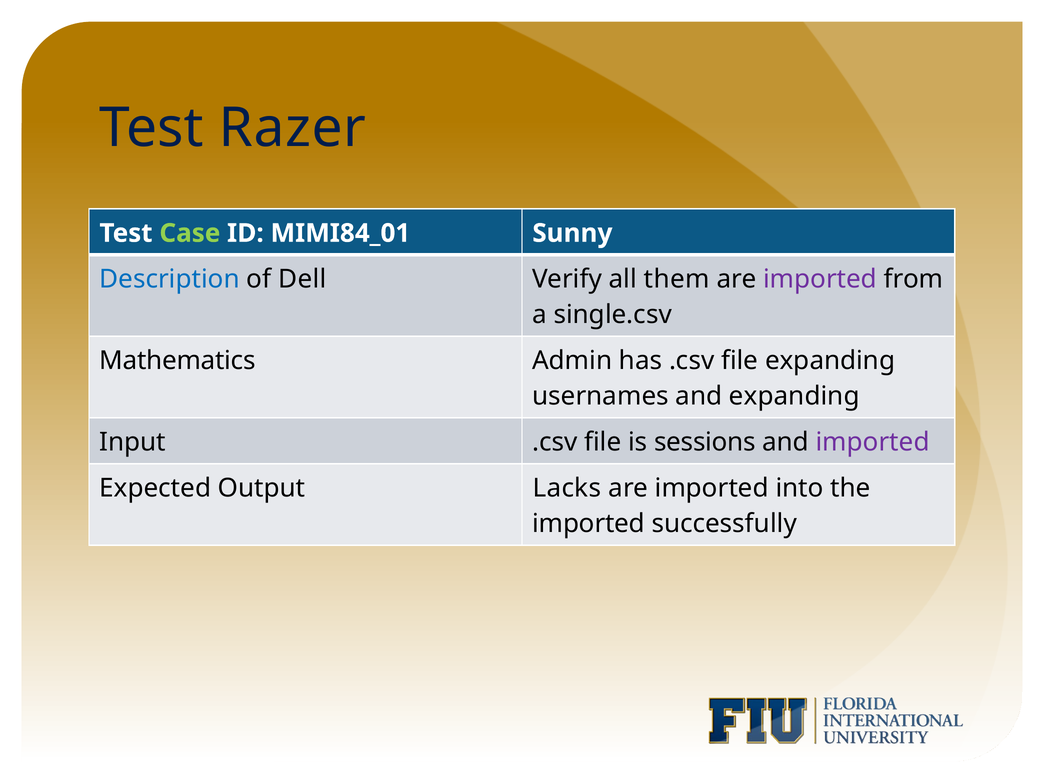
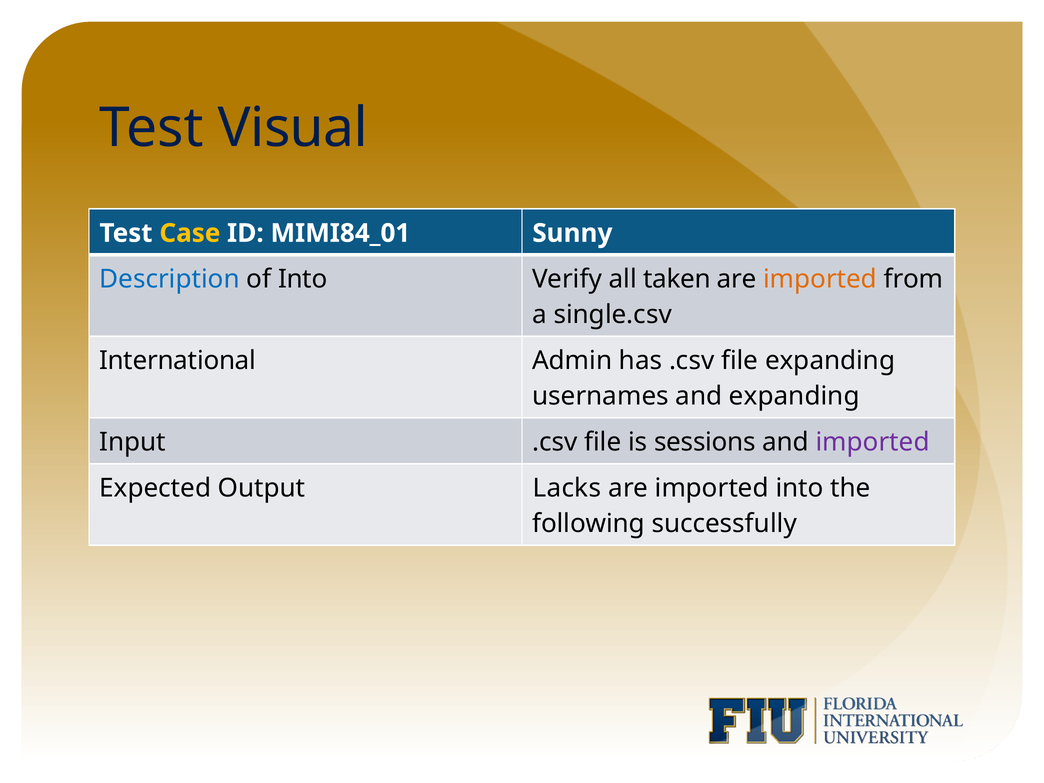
Razer: Razer -> Visual
Case colour: light green -> yellow
of Dell: Dell -> Into
them: them -> taken
imported at (820, 279) colour: purple -> orange
Mathematics: Mathematics -> International
imported at (589, 524): imported -> following
